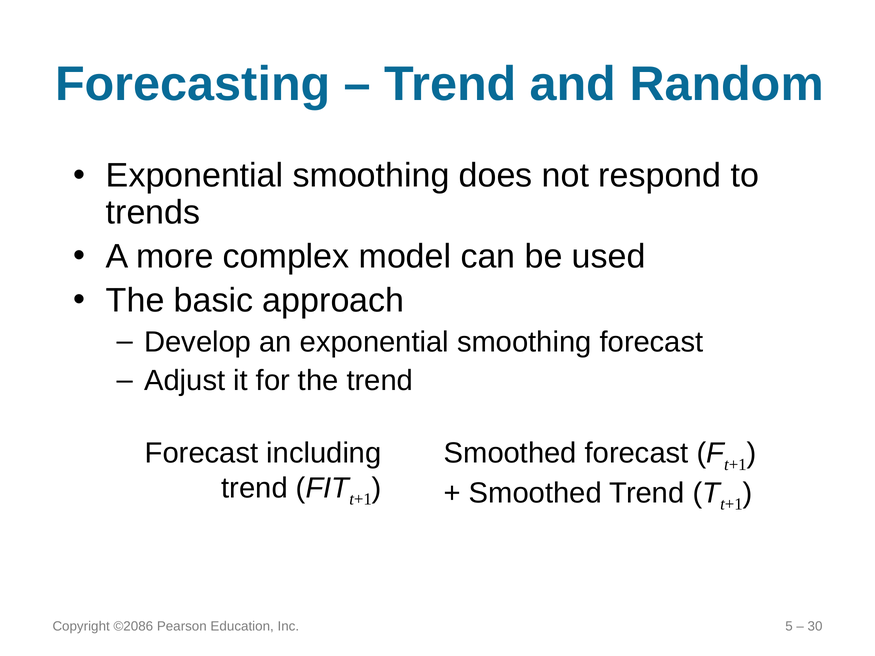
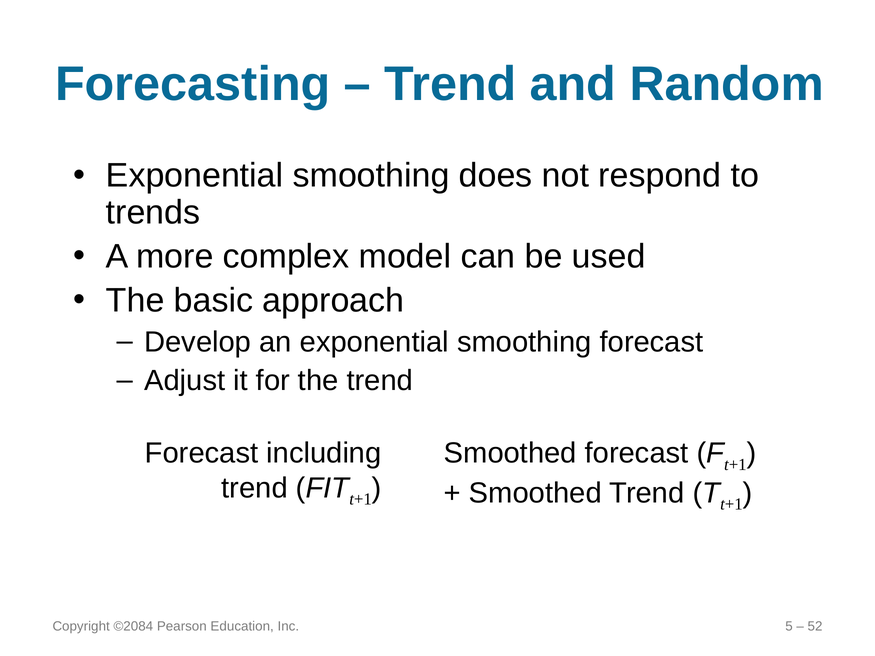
©2086: ©2086 -> ©2084
30: 30 -> 52
